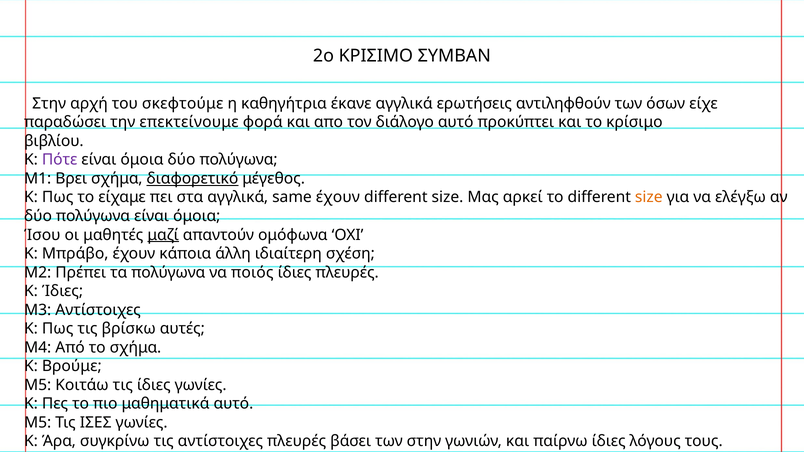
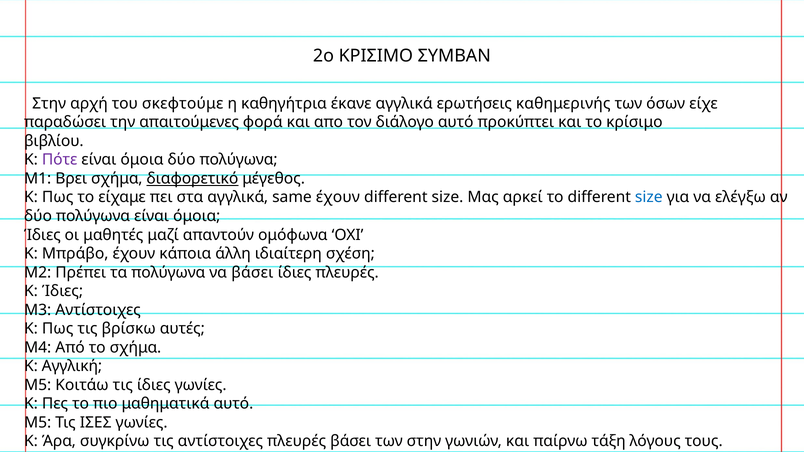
αντιληφθούν: αντιληφθούν -> καθημερινής
επεκτείνουμε: επεκτείνουμε -> απαιτούμενες
size at (649, 197) colour: orange -> blue
Ίσου at (42, 235): Ίσου -> Ίδιες
μαζί underline: present -> none
να ποιός: ποιός -> βάσει
Βρούμε: Βρούμε -> Αγγλική
παίρνω ίδιες: ίδιες -> τάξη
